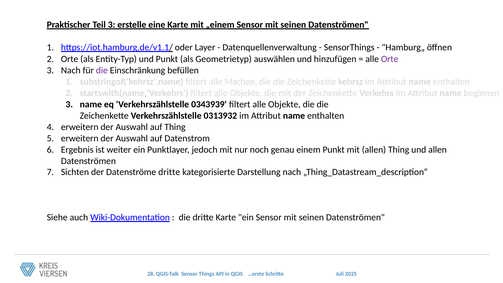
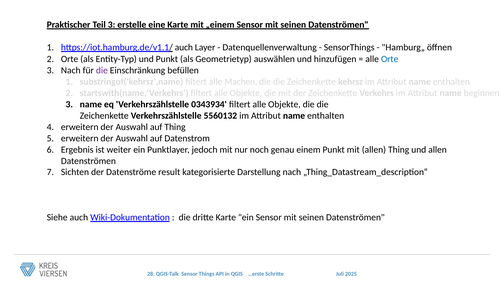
https://iot.hamburg.de/v1.1/ oder: oder -> auch
Orte at (390, 59) colour: purple -> blue
0343939: 0343939 -> 0343934
0313932: 0313932 -> 5560132
Datenströme dritte: dritte -> result
